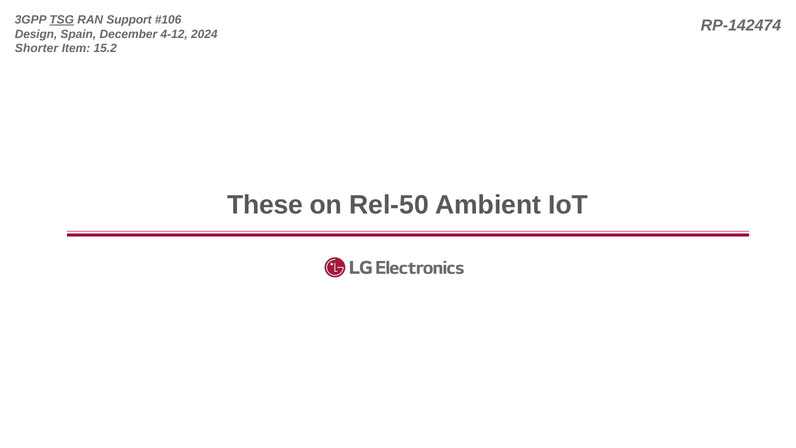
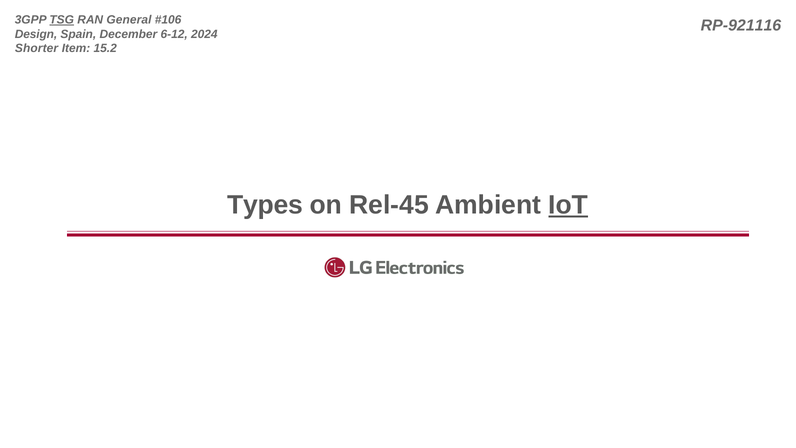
Support: Support -> General
RP-142474: RP-142474 -> RP-921116
4-12: 4-12 -> 6-12
These: These -> Types
Rel-50: Rel-50 -> Rel-45
IoT underline: none -> present
